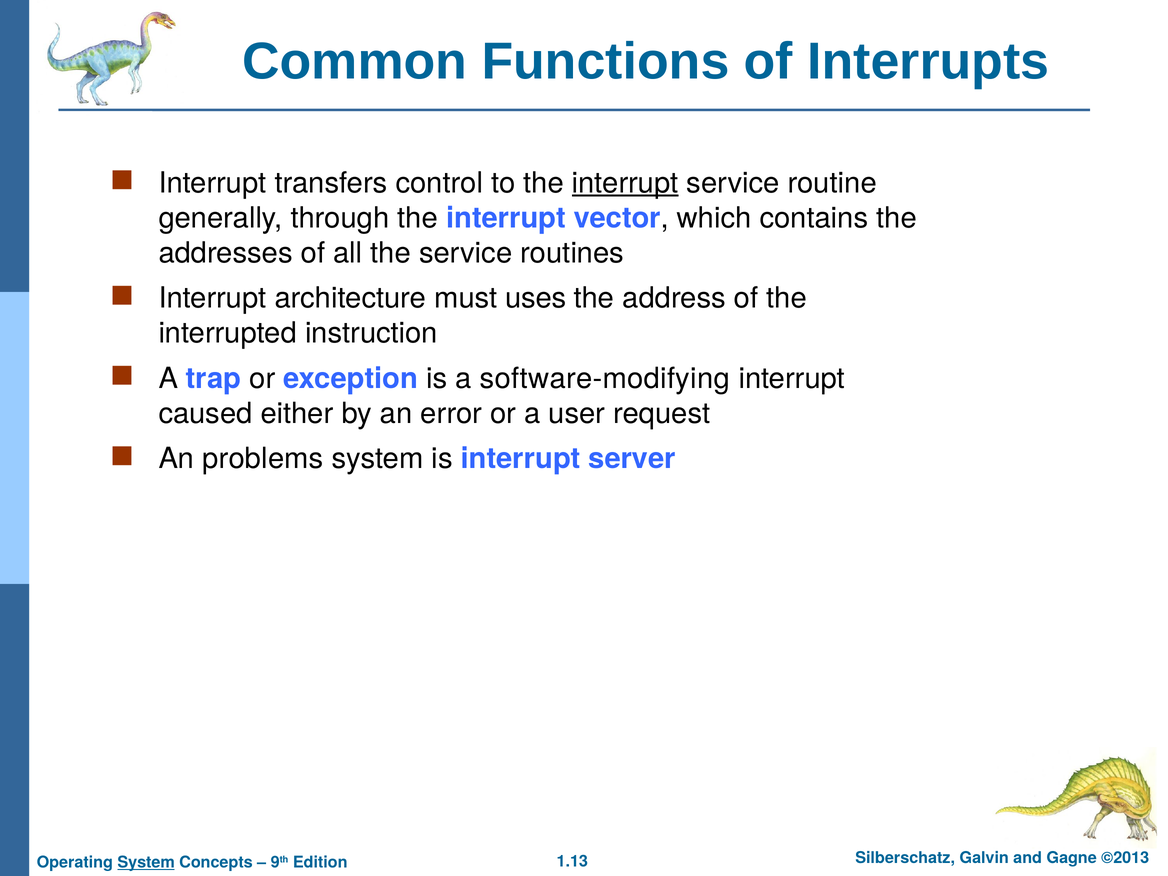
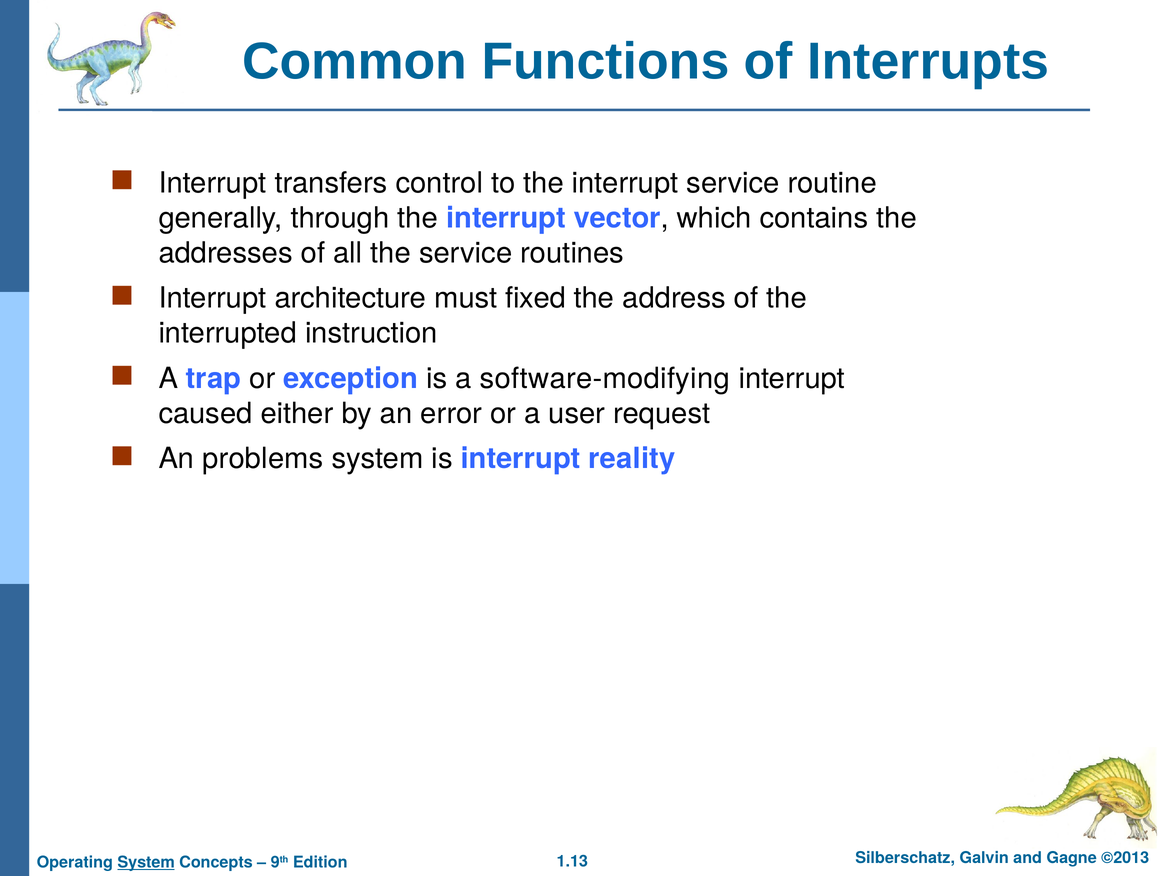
interrupt at (625, 183) underline: present -> none
uses: uses -> fixed
server: server -> reality
